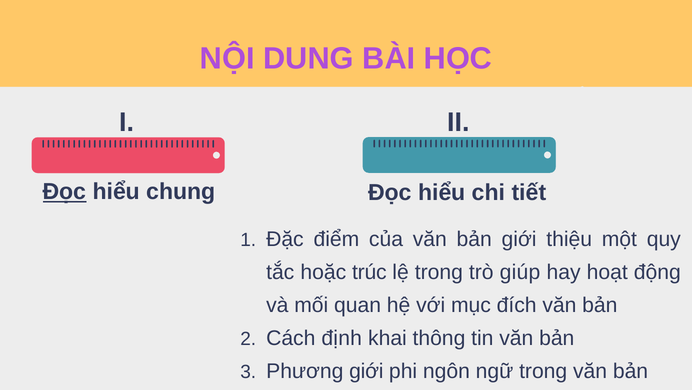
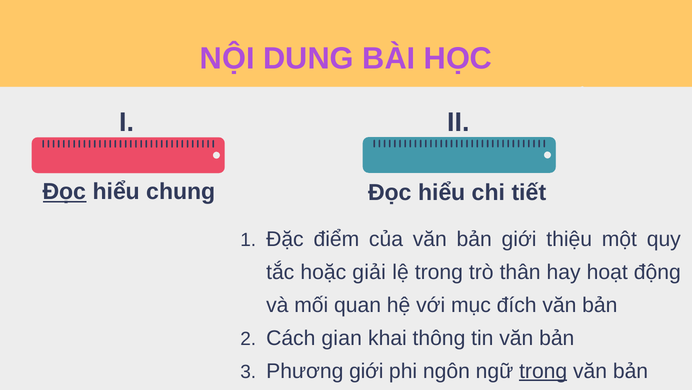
trúc: trúc -> giải
giúp: giúp -> thân
định: định -> gian
trong at (543, 370) underline: none -> present
